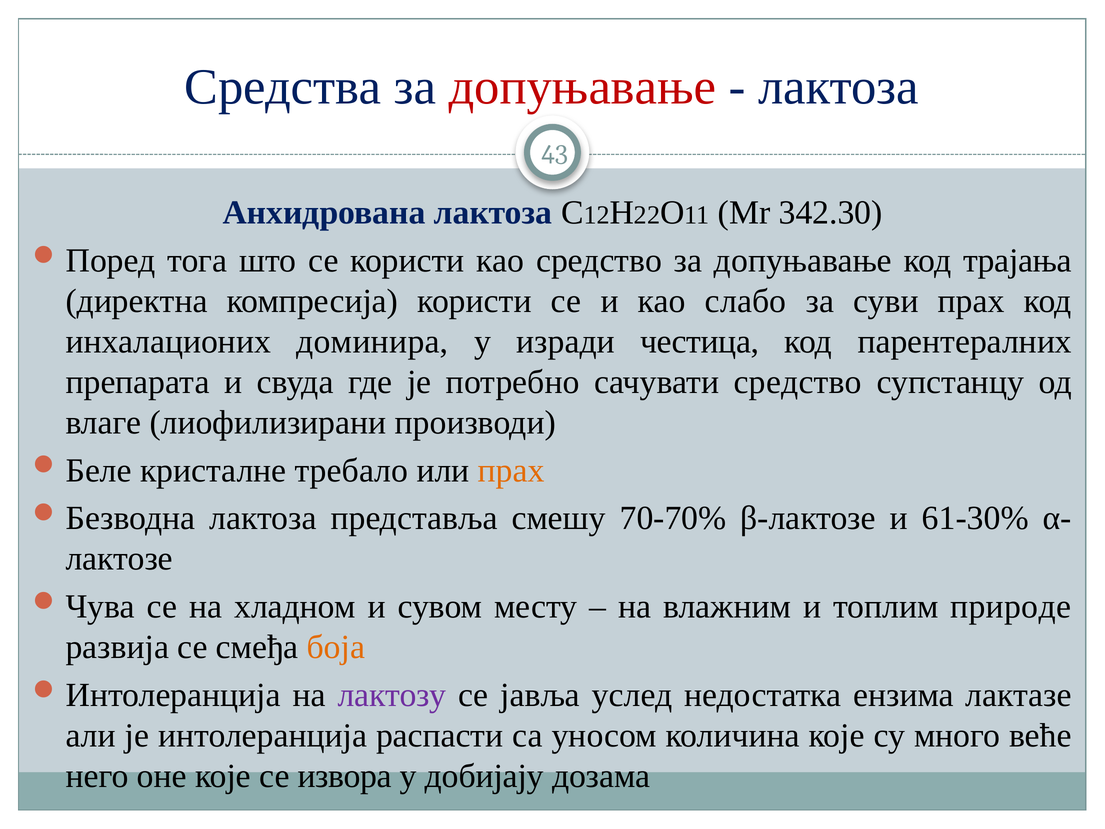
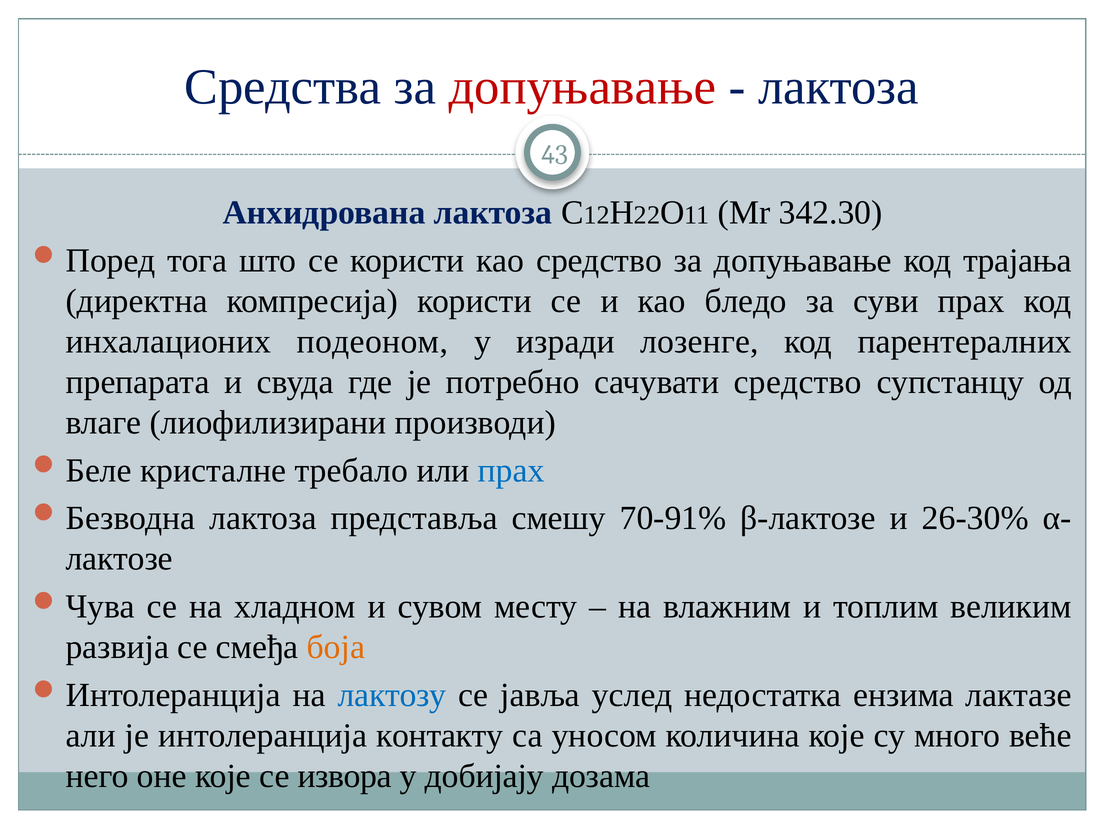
слабо: слабо -> бледо
доминира: доминира -> подеоном
честица: честица -> лозенге
прах at (511, 470) colour: orange -> blue
70-70%: 70-70% -> 70-91%
61-30%: 61-30% -> 26-30%
природе: природе -> великим
лактозу colour: purple -> blue
распасти: распасти -> контакту
